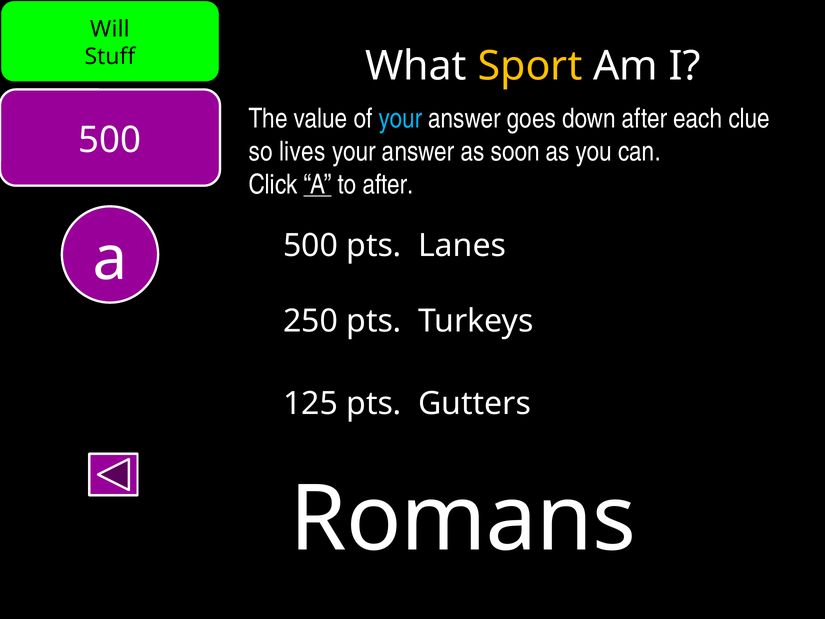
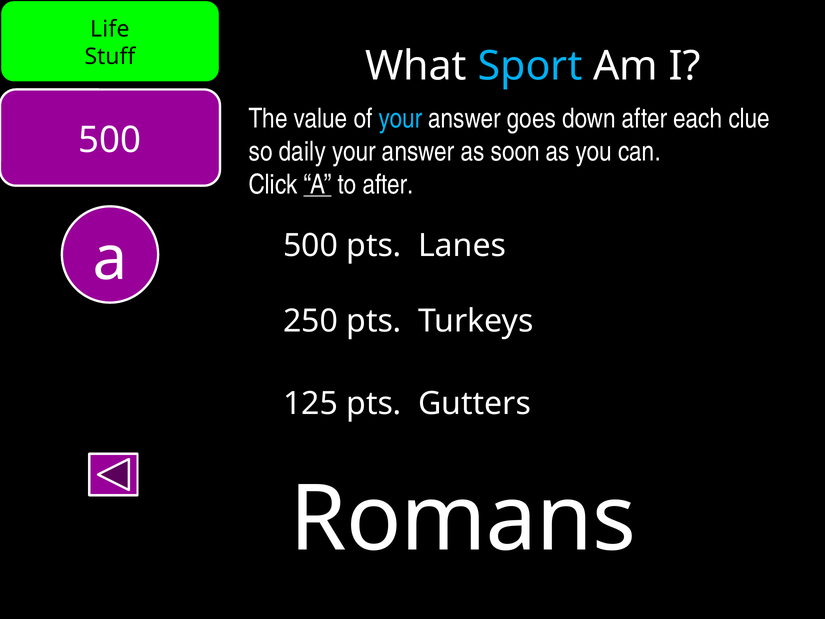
Will: Will -> Life
Sport colour: yellow -> light blue
lives: lives -> daily
